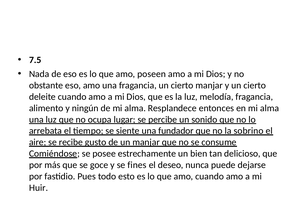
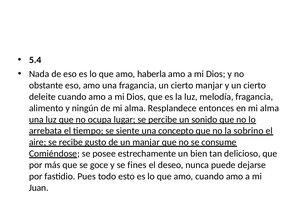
7.5: 7.5 -> 5.4
poseen: poseen -> haberla
fundador: fundador -> concepto
Huir: Huir -> Juan
